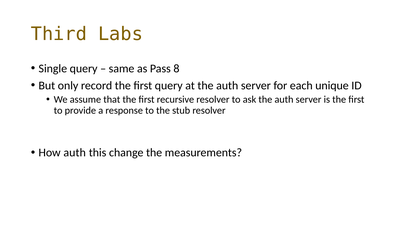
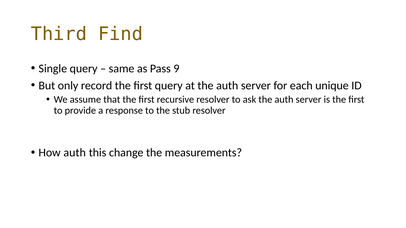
Labs: Labs -> Find
8: 8 -> 9
